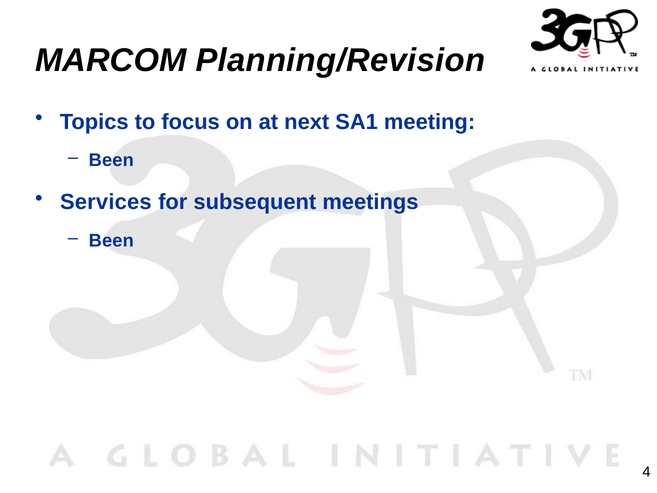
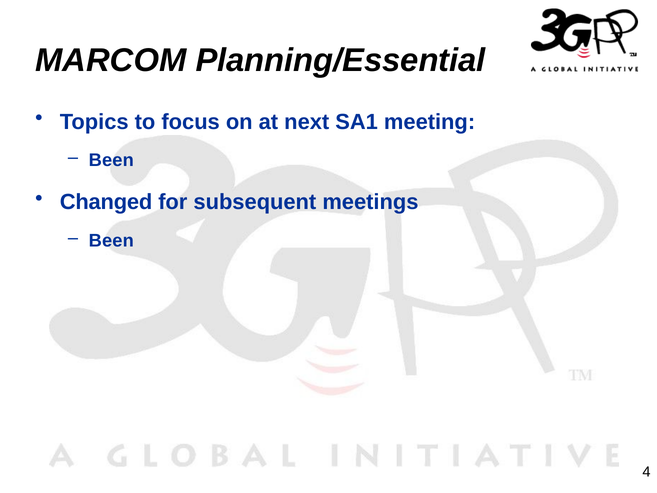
Planning/Revision: Planning/Revision -> Planning/Essential
Services: Services -> Changed
